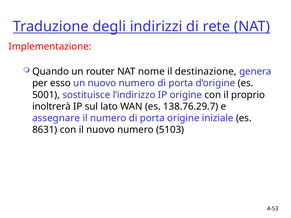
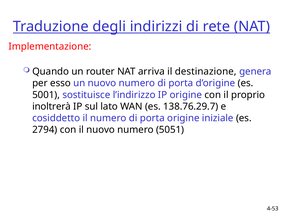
nome: nome -> arriva
assegnare: assegnare -> cosiddetto
8631: 8631 -> 2794
5103: 5103 -> 5051
